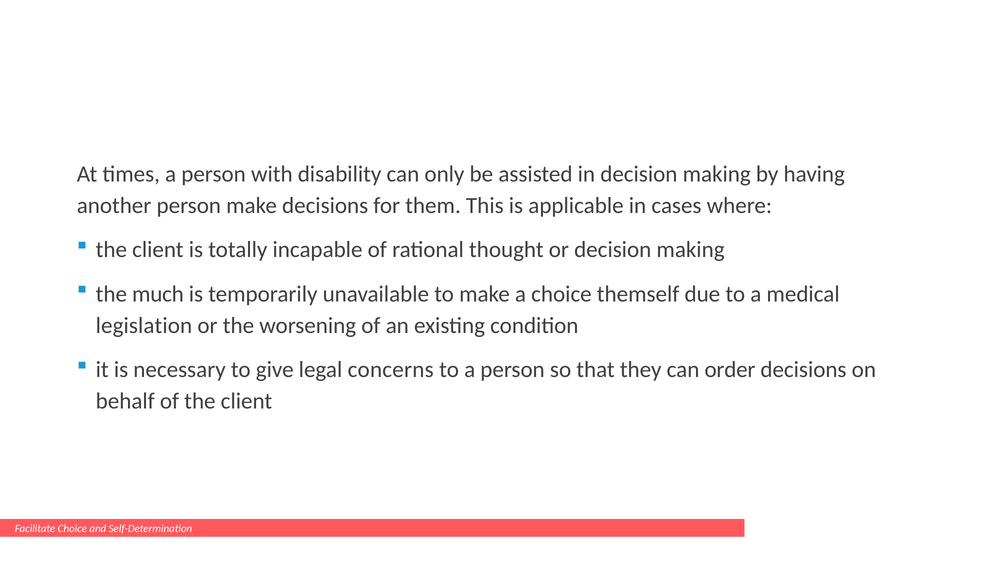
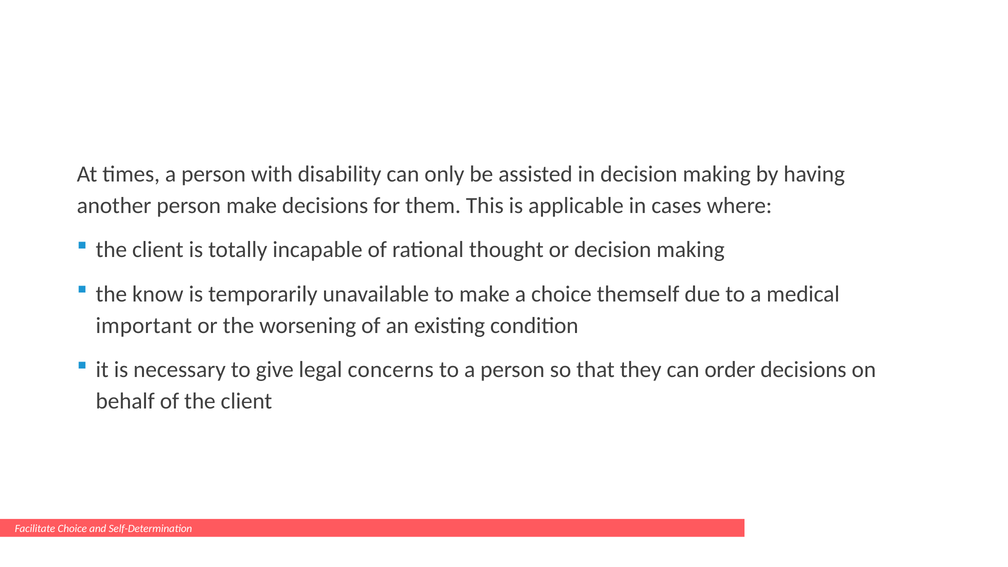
much: much -> know
legislation: legislation -> important
